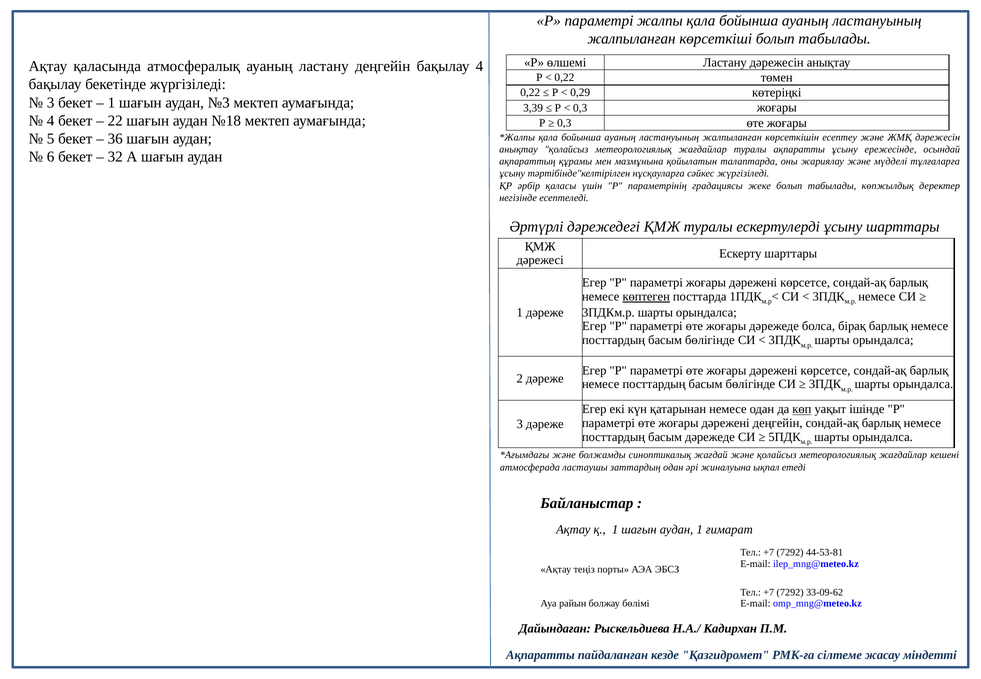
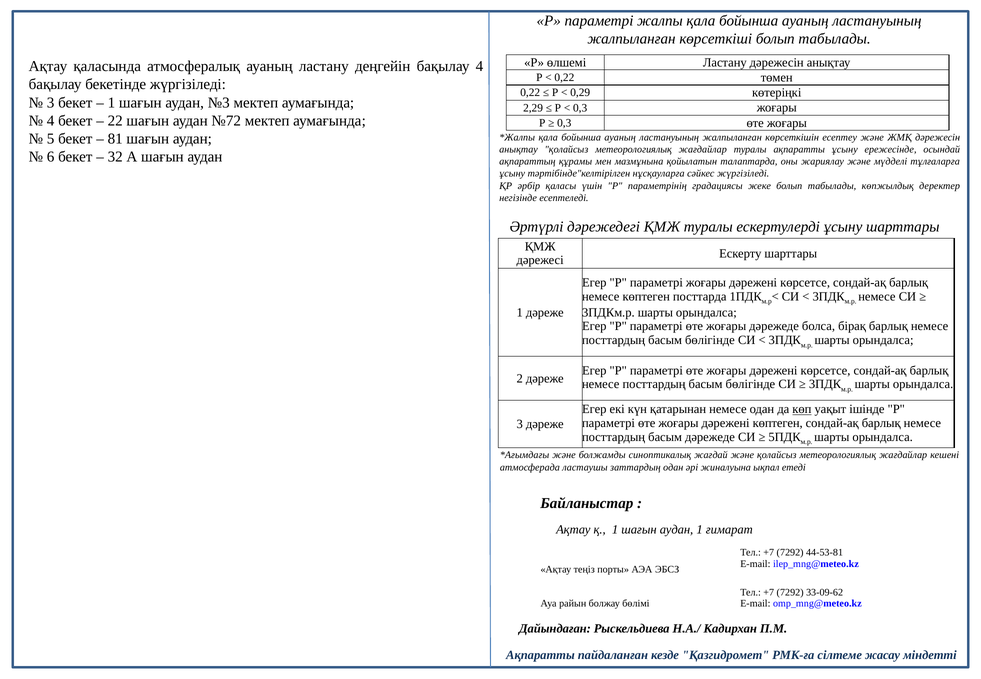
3,39: 3,39 -> 2,29
№18: №18 -> №72
36: 36 -> 81
көптеген at (646, 297) underline: present -> none
дәрежені деңгейін: деңгейін -> көптеген
